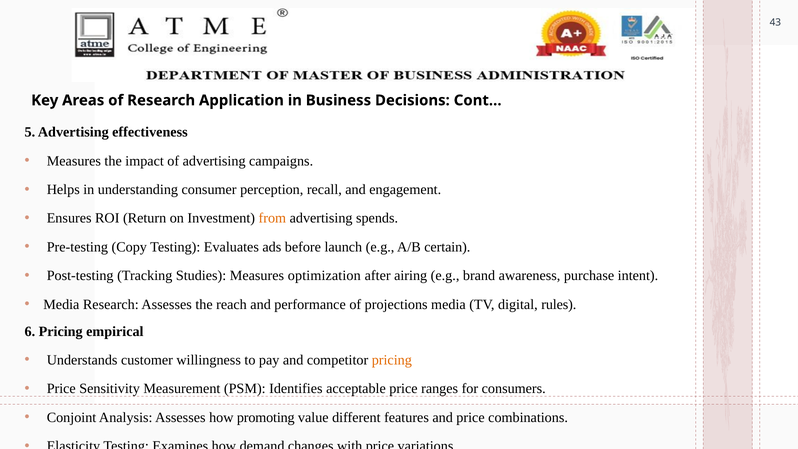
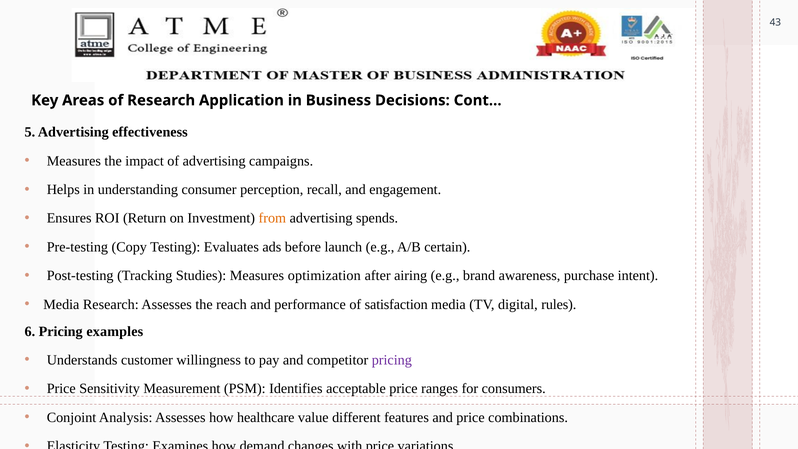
projections: projections -> satisfaction
empirical: empirical -> examples
pricing at (392, 360) colour: orange -> purple
promoting: promoting -> healthcare
